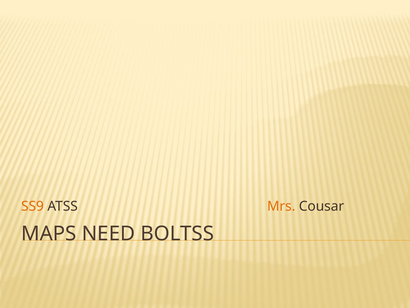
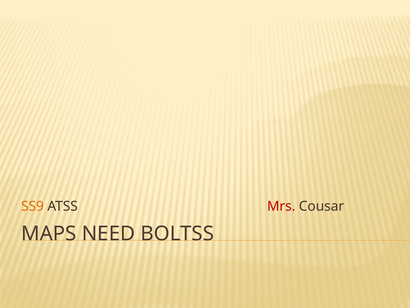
Mrs colour: orange -> red
